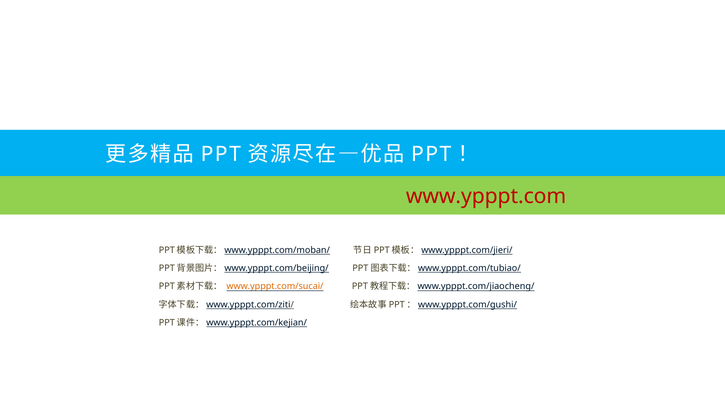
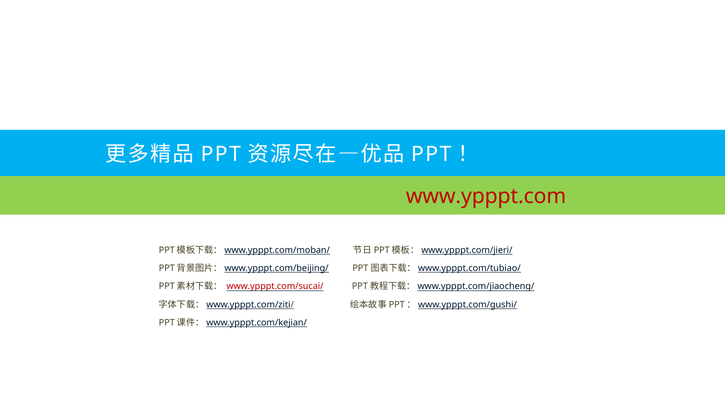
www.ypppt.com/sucai/ colour: orange -> red
